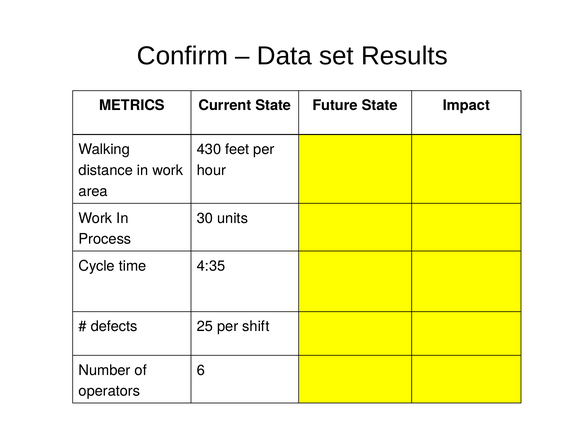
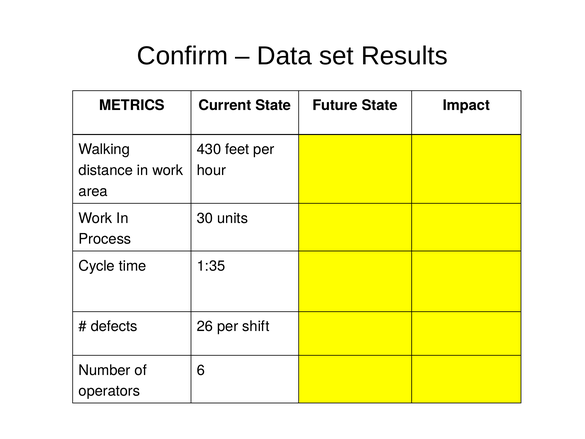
4:35: 4:35 -> 1:35
25: 25 -> 26
